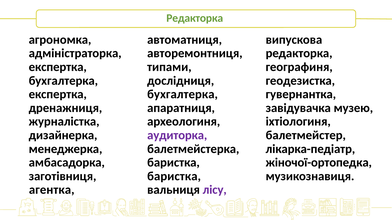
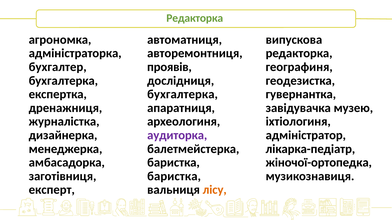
експертка at (58, 67): експертка -> бухгалтер
типами: типами -> проявів
балетмейстер: балетмейстер -> адміністратор
агентка: агентка -> експерт
лісу colour: purple -> orange
